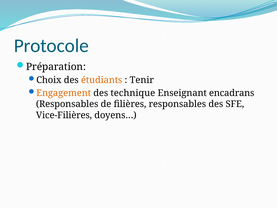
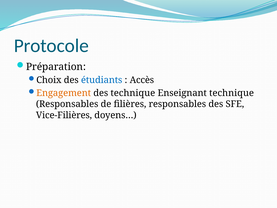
étudiants colour: orange -> blue
Tenir: Tenir -> Accès
Enseignant encadrans: encadrans -> technique
